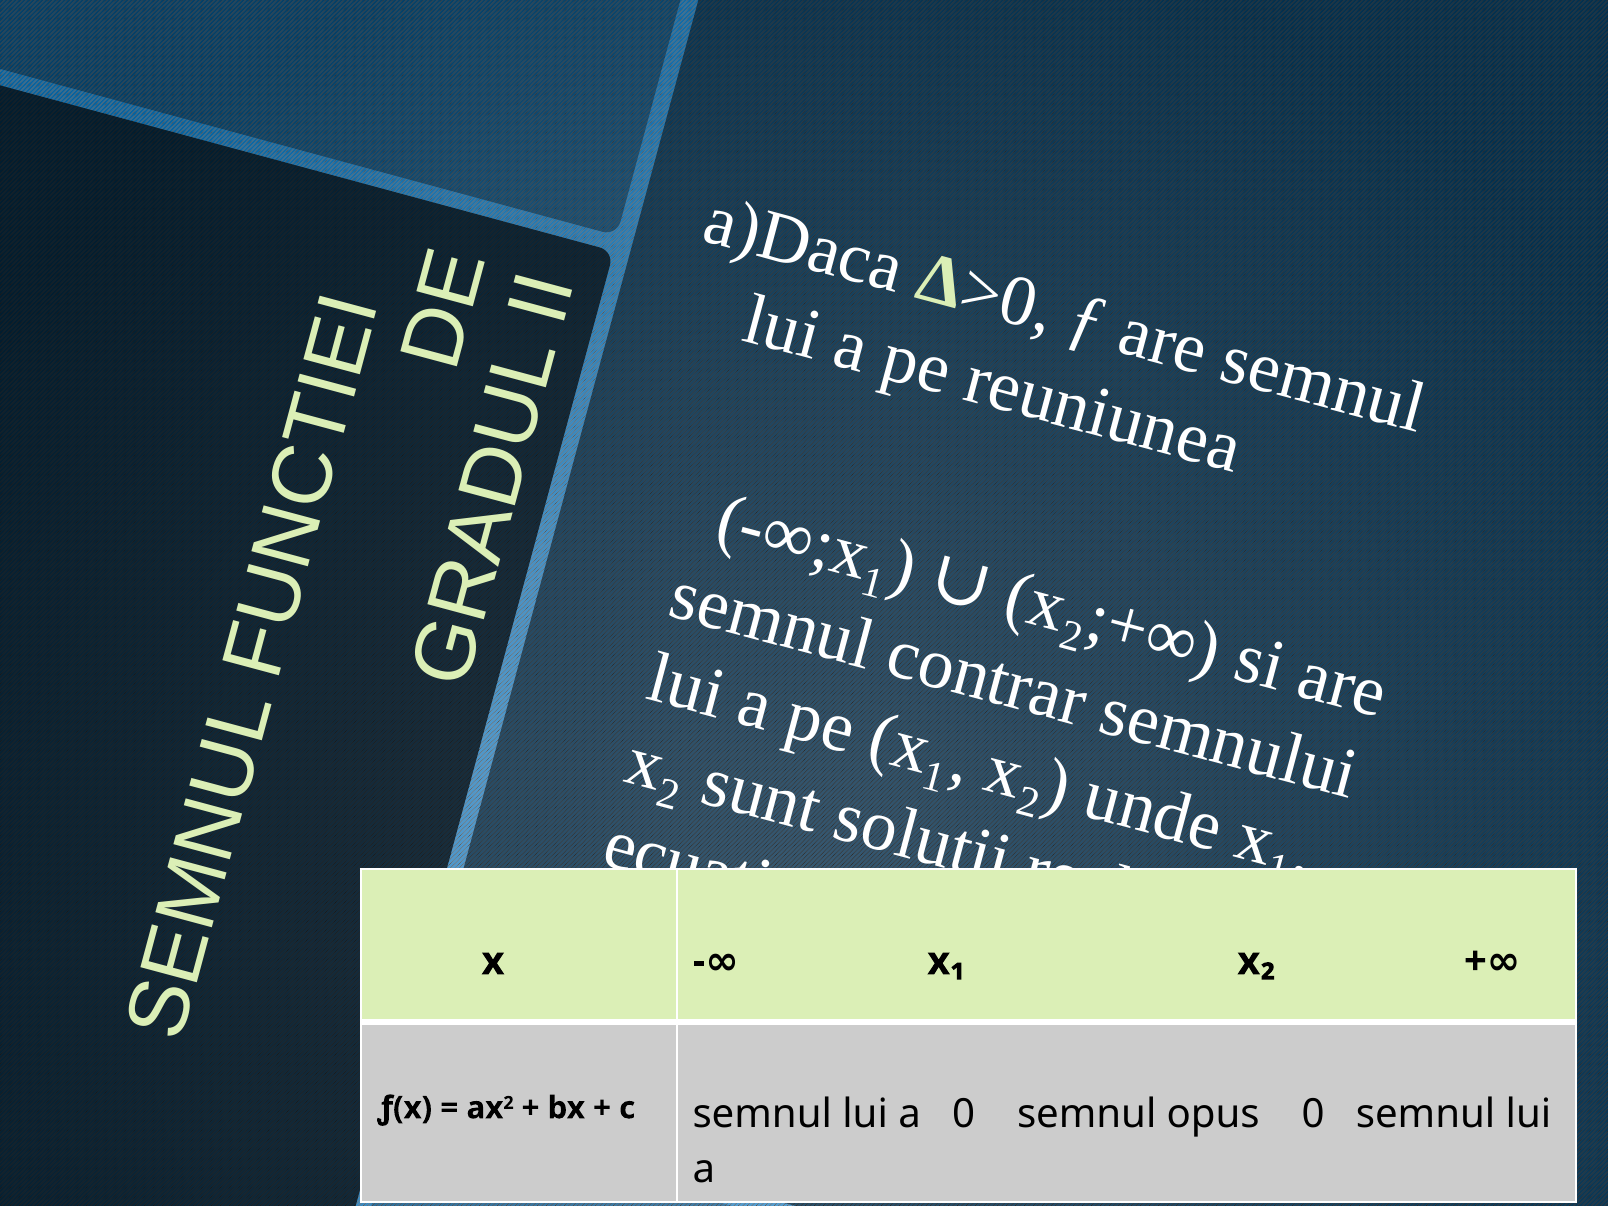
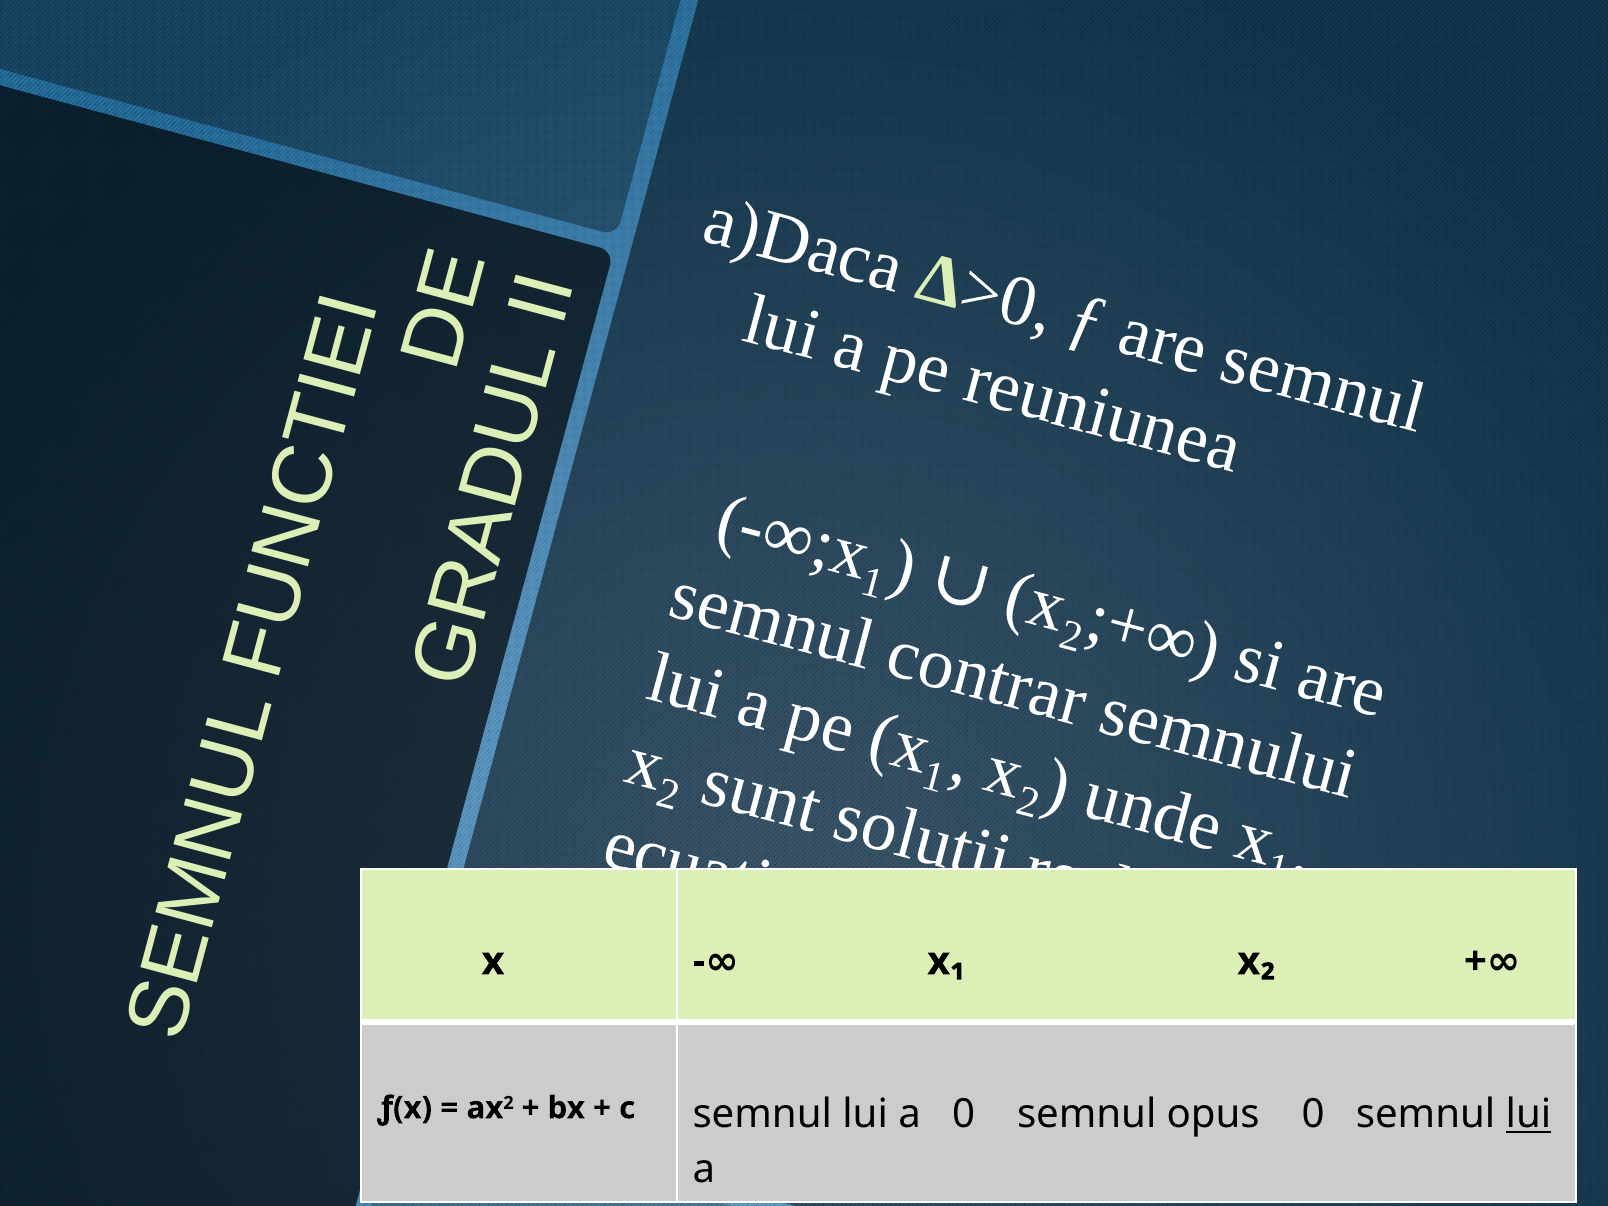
lui at (1528, 1114) underline: none -> present
